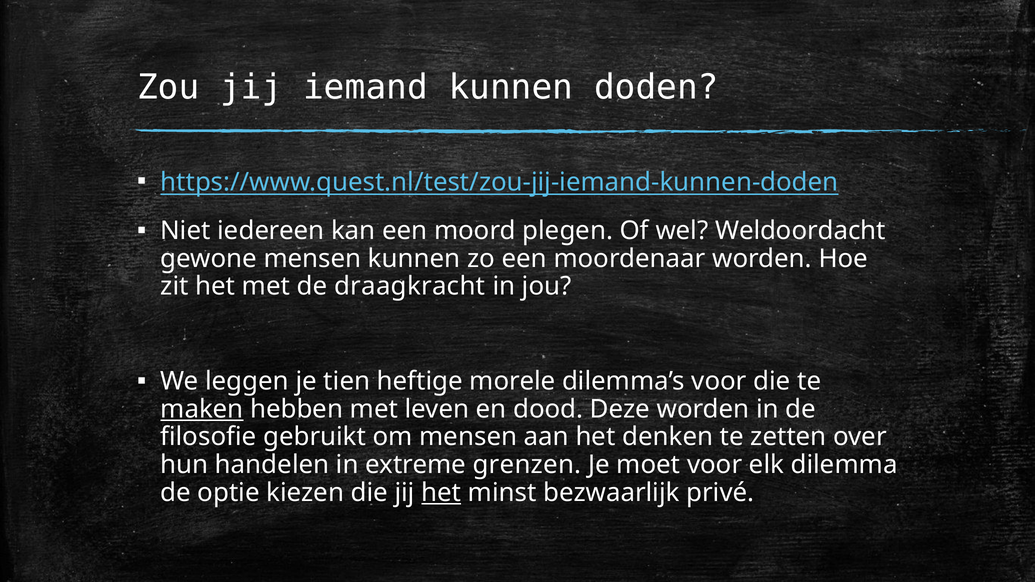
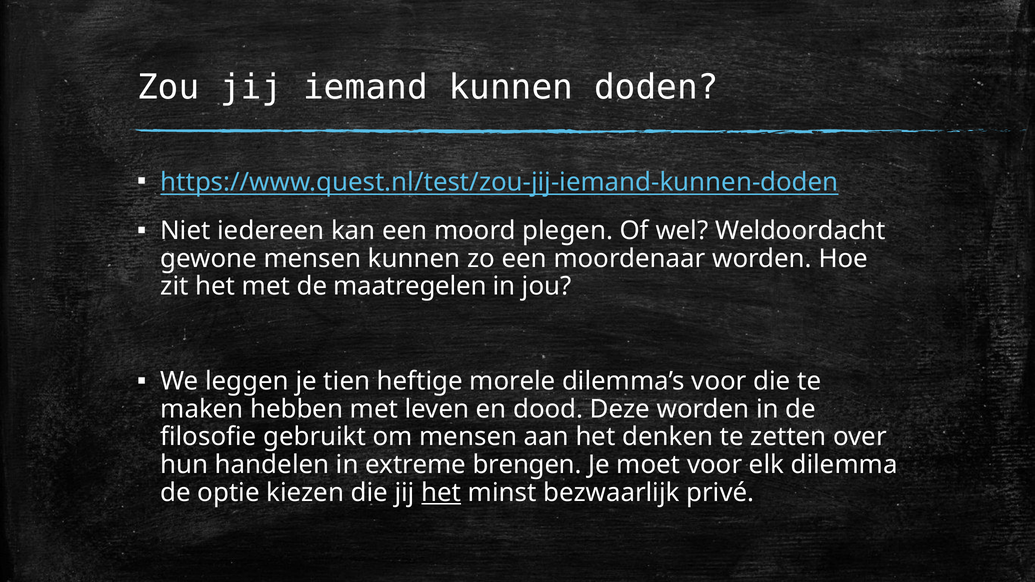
draagkracht: draagkracht -> maatregelen
maken underline: present -> none
grenzen: grenzen -> brengen
